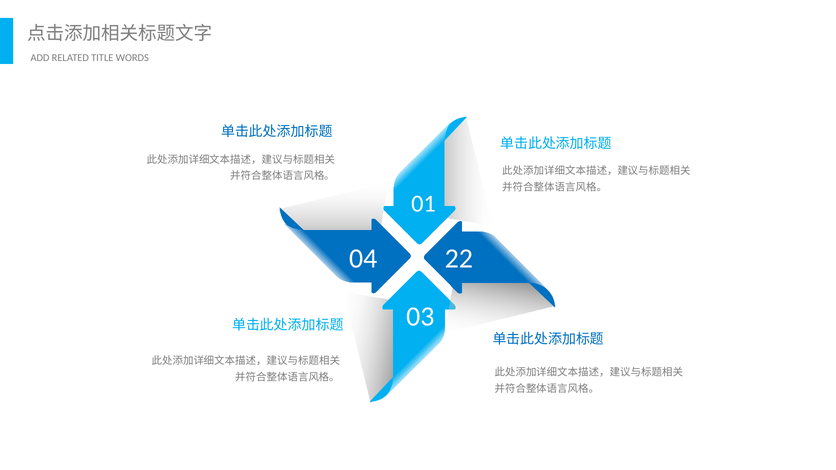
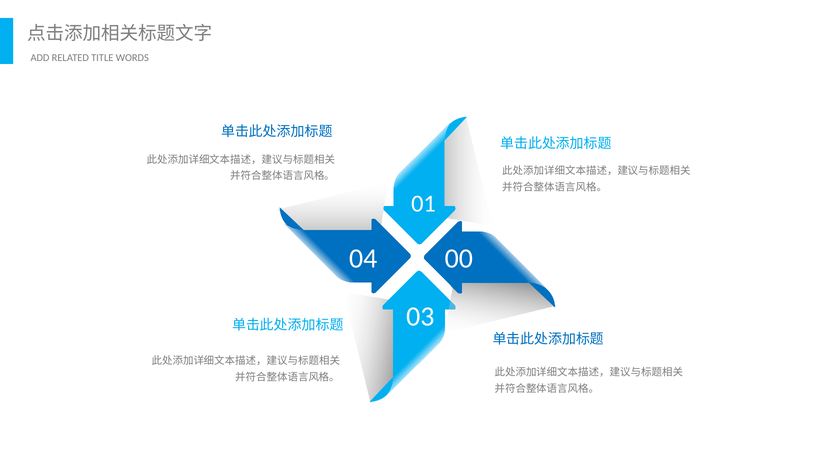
22: 22 -> 00
